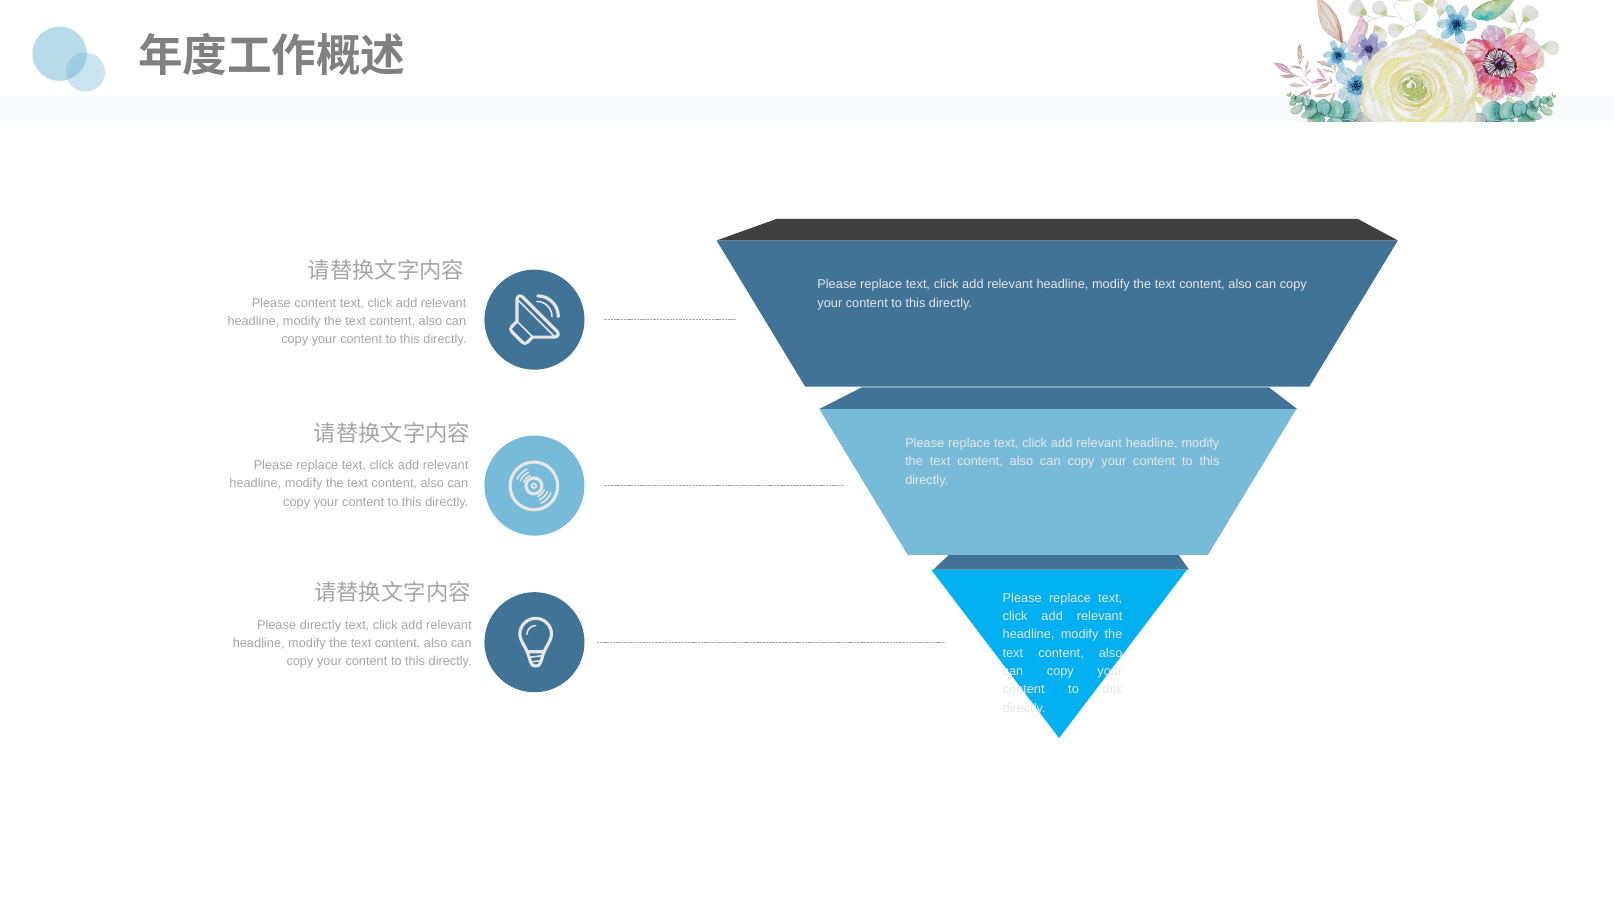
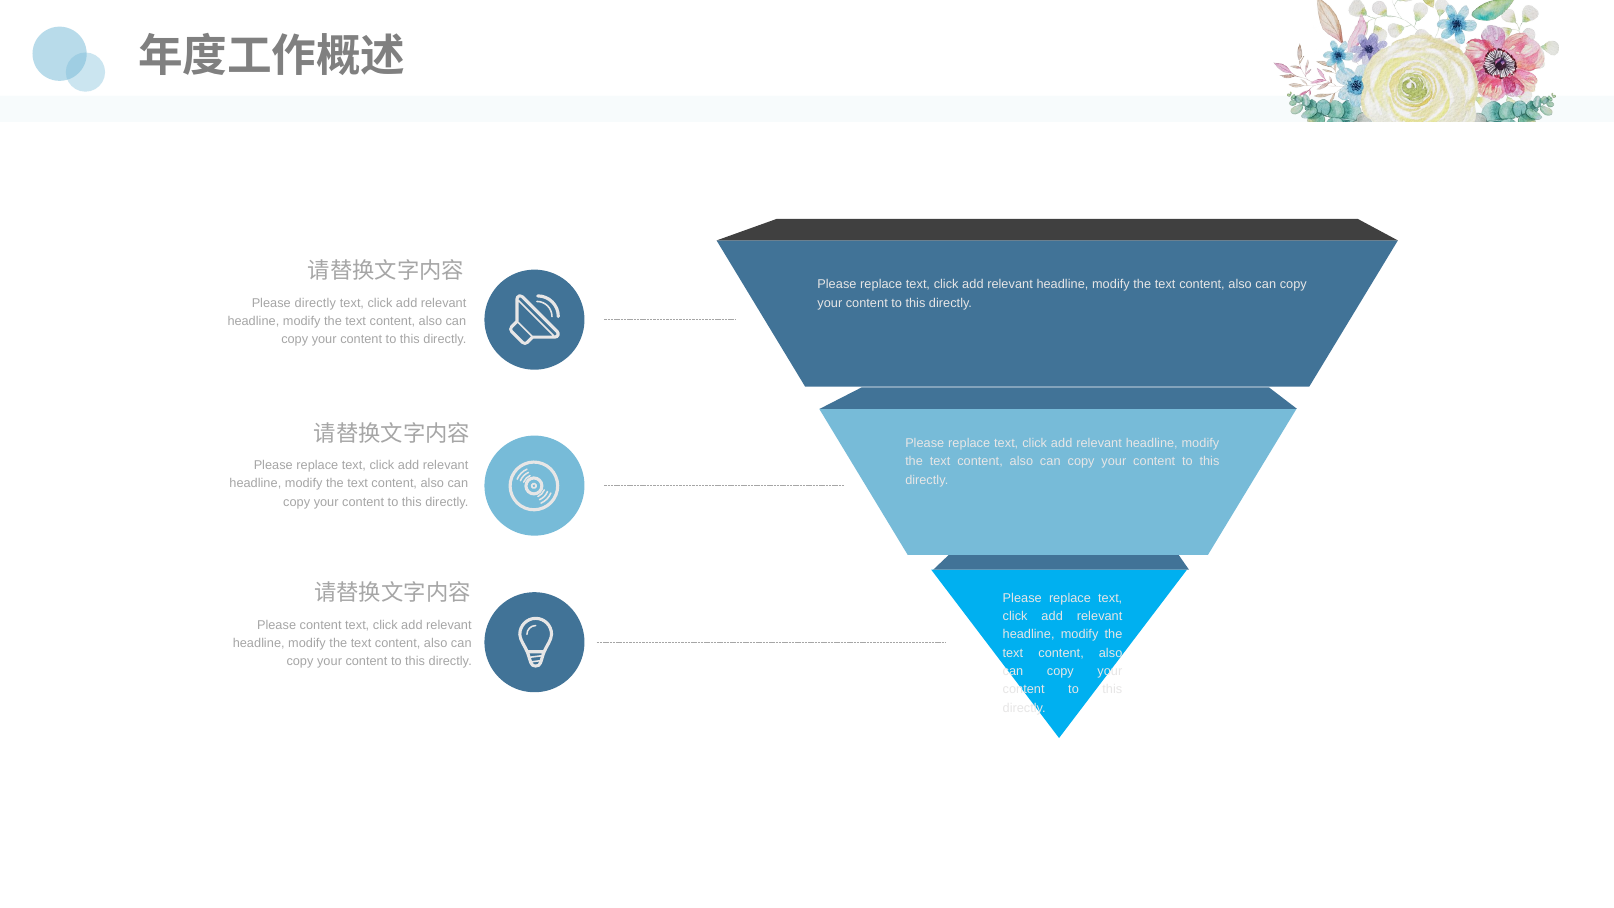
Please content: content -> directly
Please directly: directly -> content
